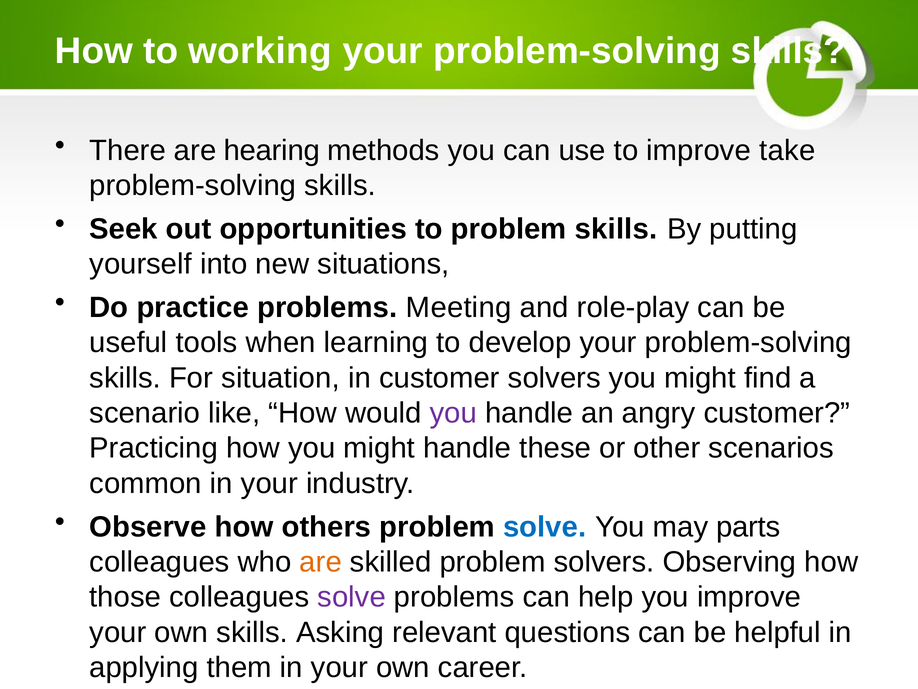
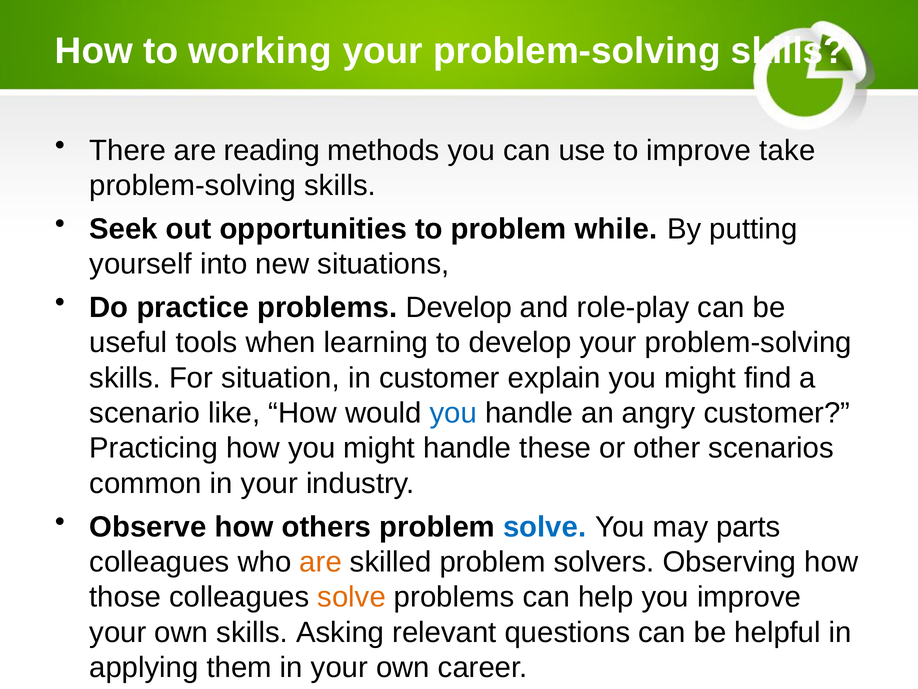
hearing: hearing -> reading
problem skills: skills -> while
problems Meeting: Meeting -> Develop
customer solvers: solvers -> explain
you at (453, 413) colour: purple -> blue
solve at (352, 597) colour: purple -> orange
